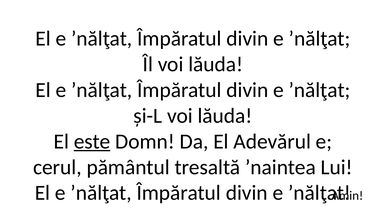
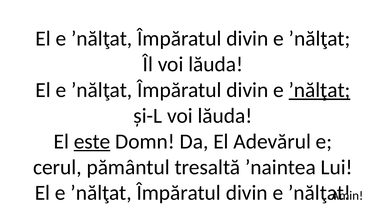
ʼnălţat at (320, 90) underline: none -> present
